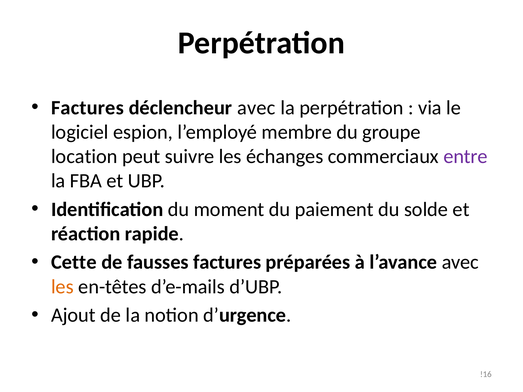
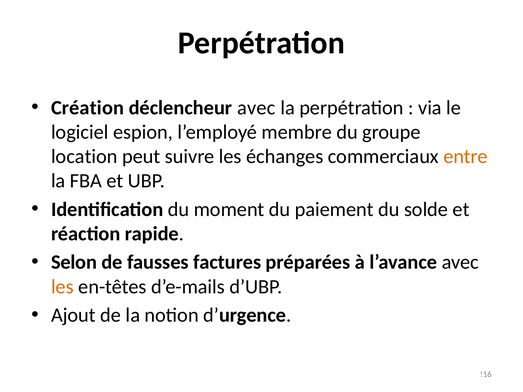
Factures at (87, 108): Factures -> Création
entre colour: purple -> orange
Cette: Cette -> Selon
